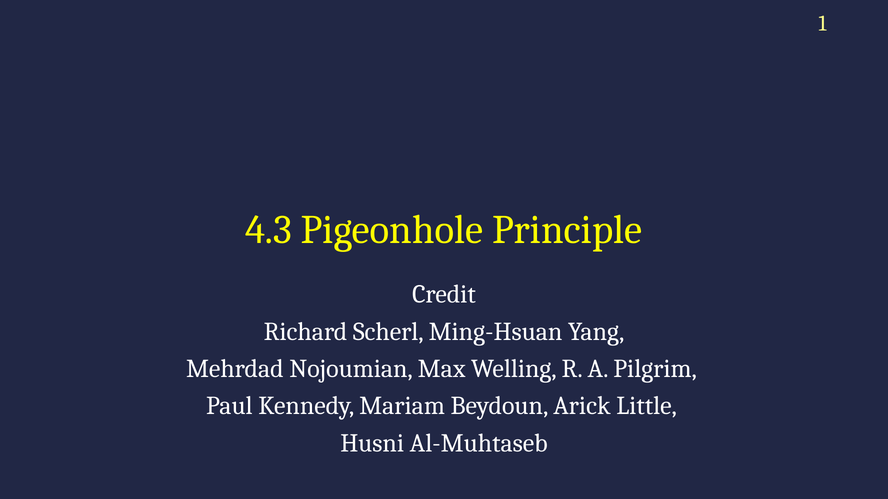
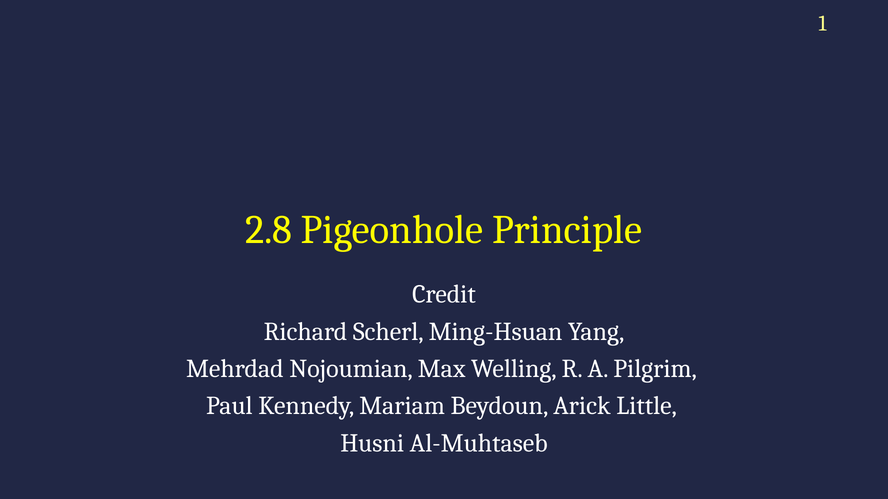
4.3: 4.3 -> 2.8
